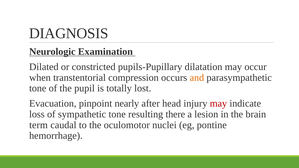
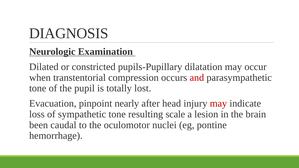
and colour: orange -> red
there: there -> scale
term: term -> been
